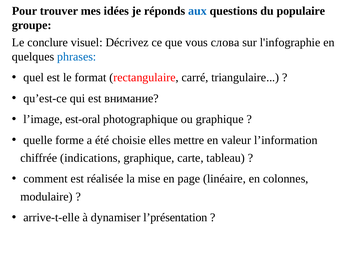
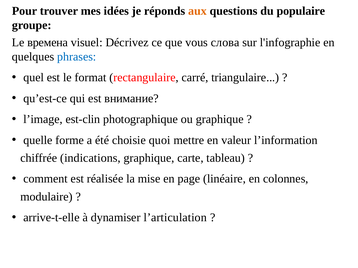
aux colour: blue -> orange
conclure: conclure -> времена
est-oral: est-oral -> est-clin
elles: elles -> quoi
l’présentation: l’présentation -> l’articulation
